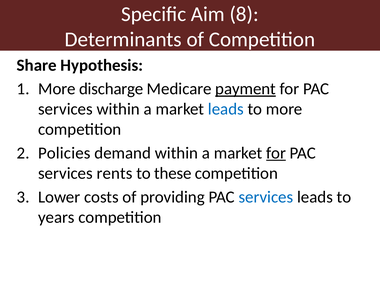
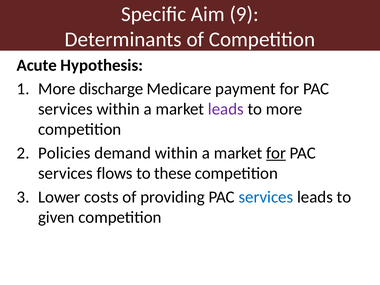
8: 8 -> 9
Share: Share -> Acute
payment underline: present -> none
leads at (226, 109) colour: blue -> purple
rents: rents -> flows
years: years -> given
